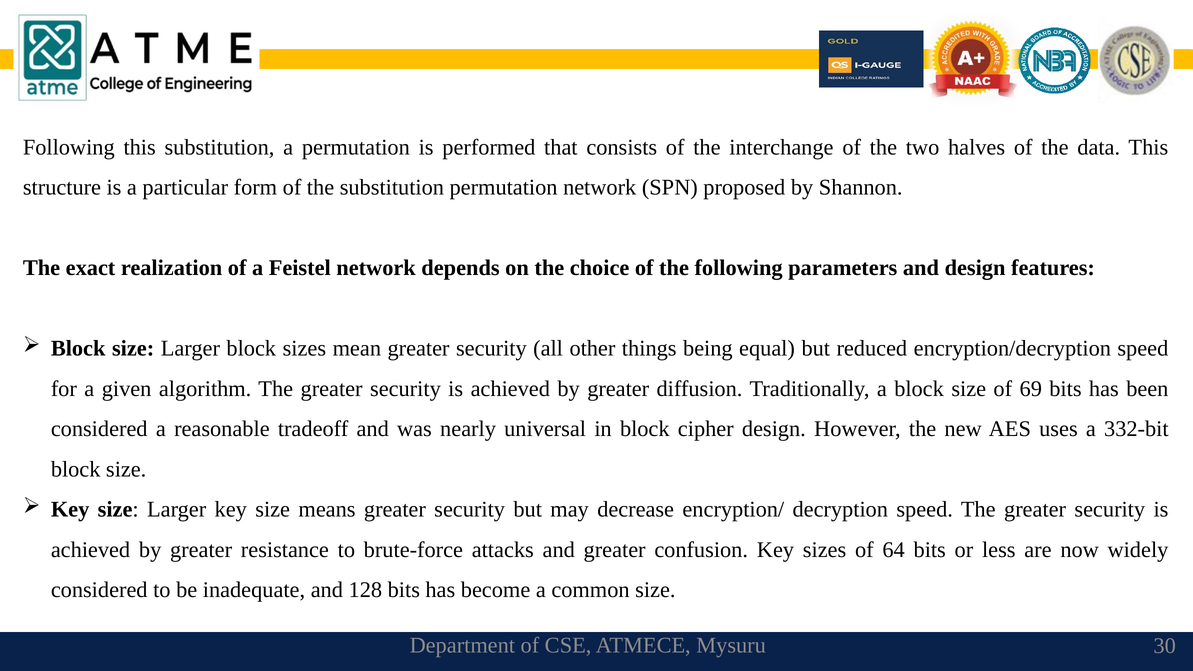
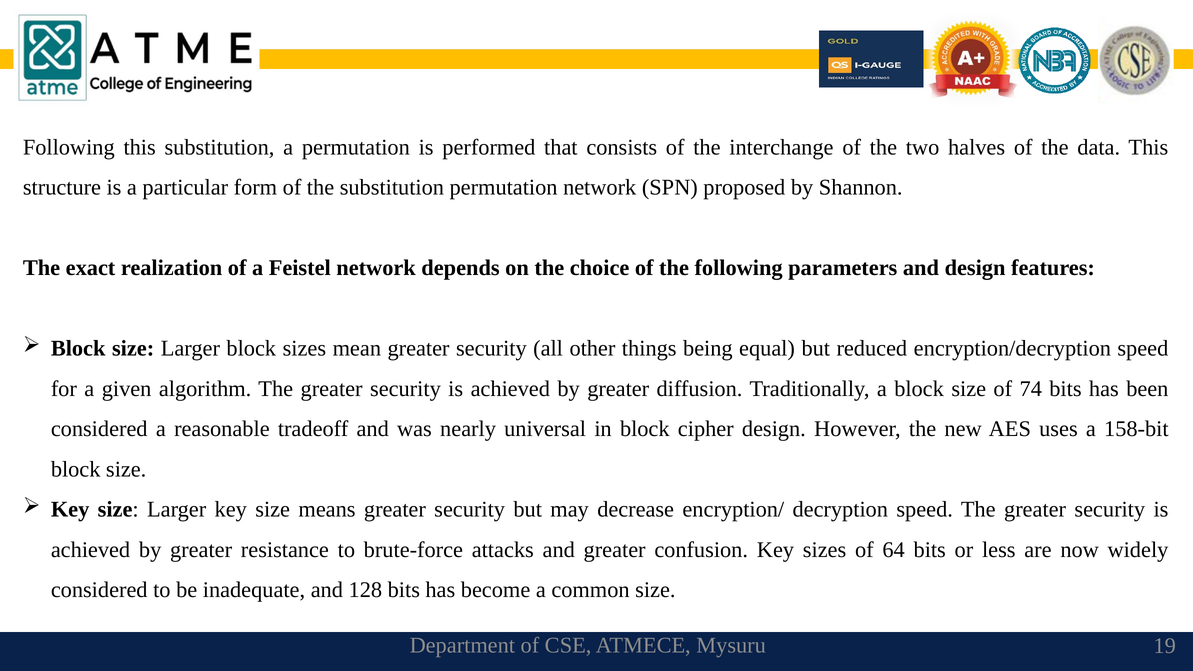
69: 69 -> 74
332-bit: 332-bit -> 158-bit
30: 30 -> 19
